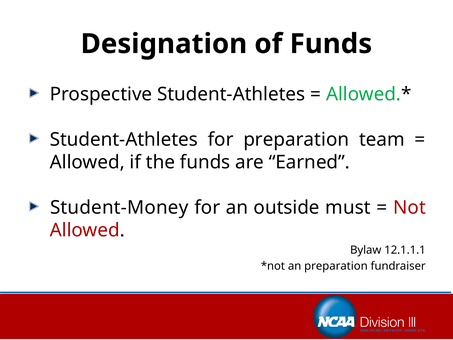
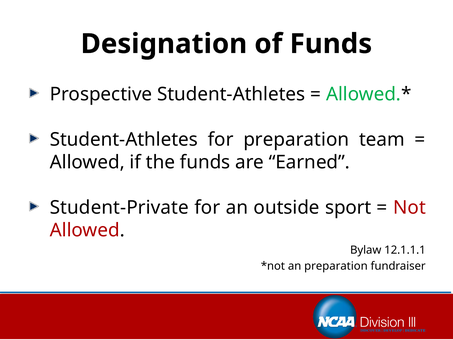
Student-Money: Student-Money -> Student-Private
must: must -> sport
